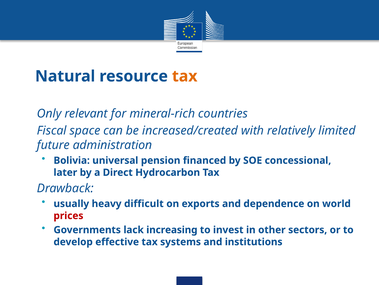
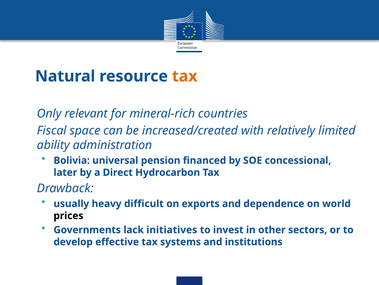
future: future -> ability
prices colour: red -> black
increasing: increasing -> initiatives
